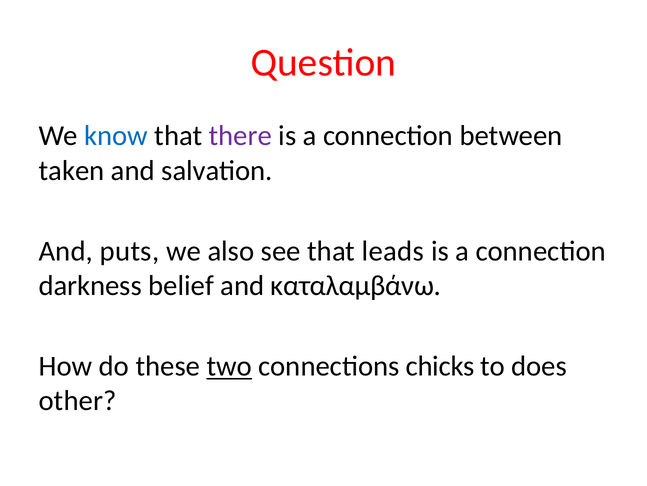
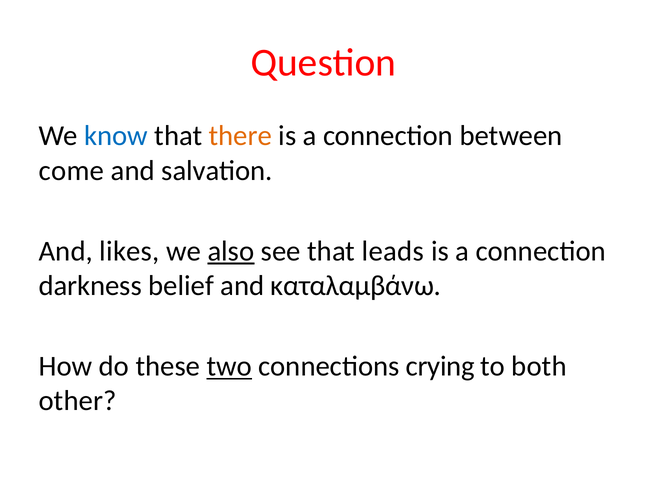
there colour: purple -> orange
taken: taken -> come
puts: puts -> likes
also underline: none -> present
chicks: chicks -> crying
does: does -> both
